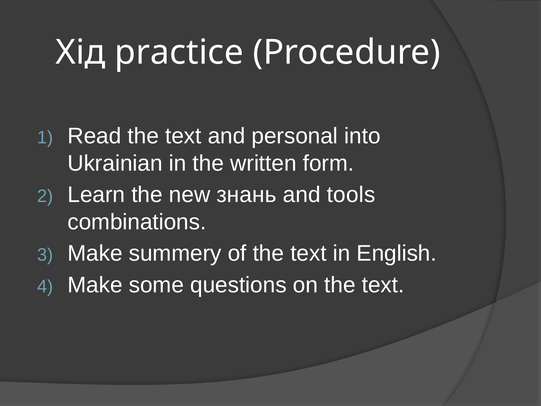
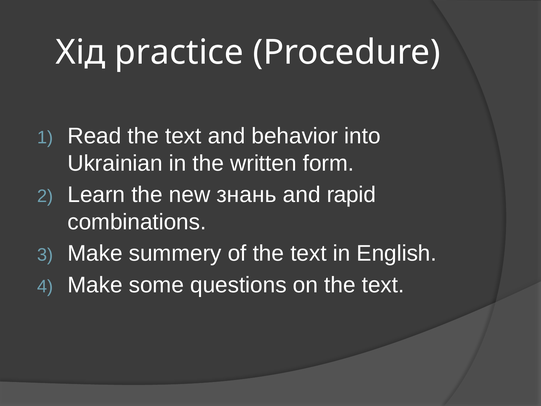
personal: personal -> behavior
tools: tools -> rapid
